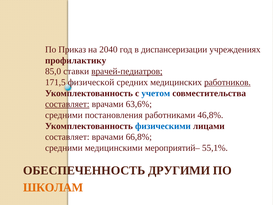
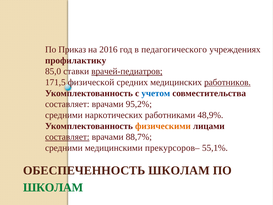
2040: 2040 -> 2016
диспансеризации: диспансеризации -> педагогического
составляет at (67, 104) underline: present -> none
63,6%: 63,6% -> 95,2%
постановления: постановления -> наркотических
46,8%: 46,8% -> 48,9%
физическими colour: blue -> orange
составляет at (67, 137) underline: none -> present
66,8%: 66,8% -> 88,7%
мероприятий–: мероприятий– -> прекурсоров–
ОБЕСПЕЧЕННОСТЬ ДРУГИМИ: ДРУГИМИ -> ШКОЛАМ
ШКОЛАМ at (53, 187) colour: orange -> green
